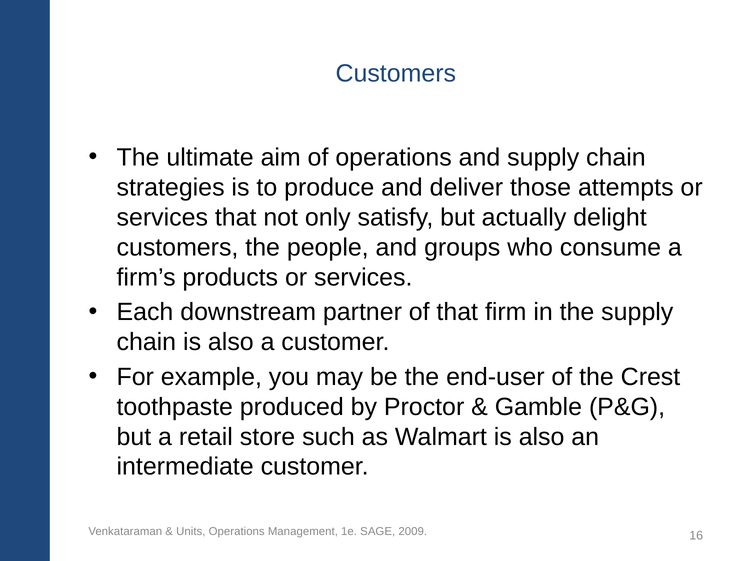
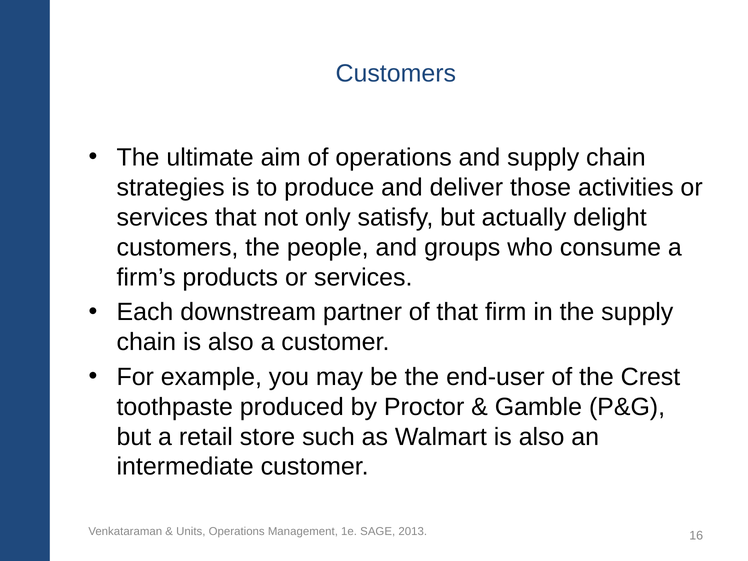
attempts: attempts -> activities
2009: 2009 -> 2013
